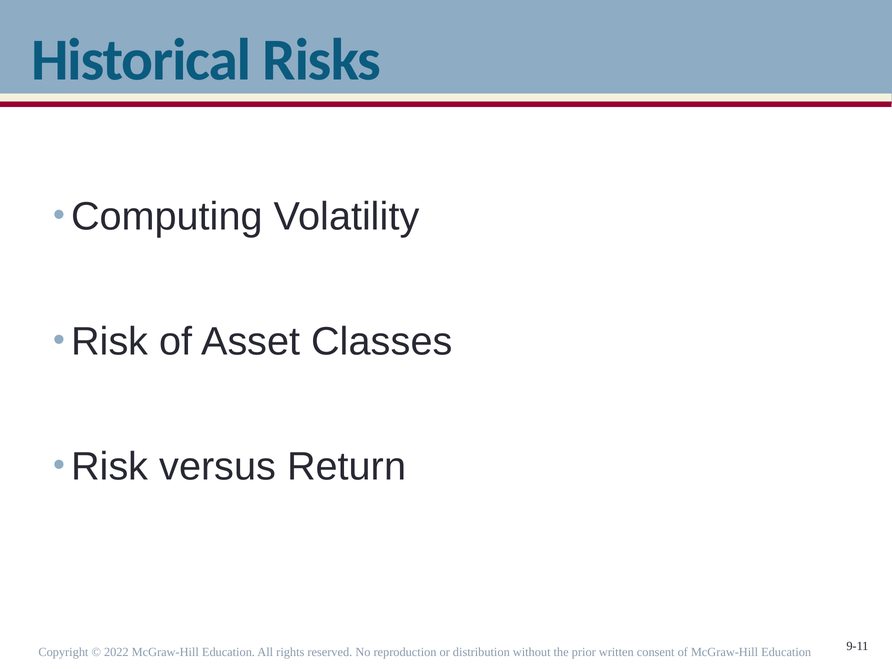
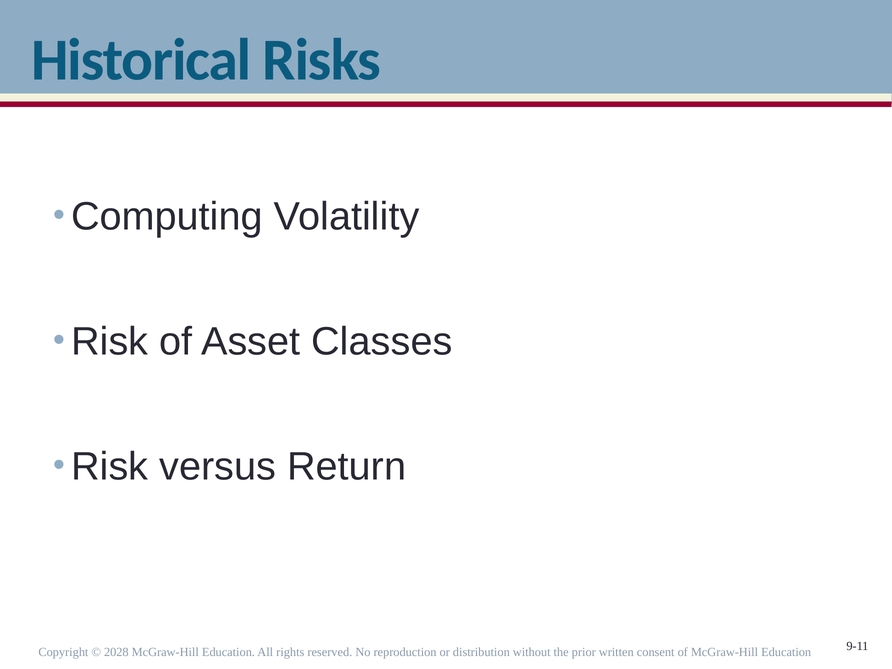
2022: 2022 -> 2028
